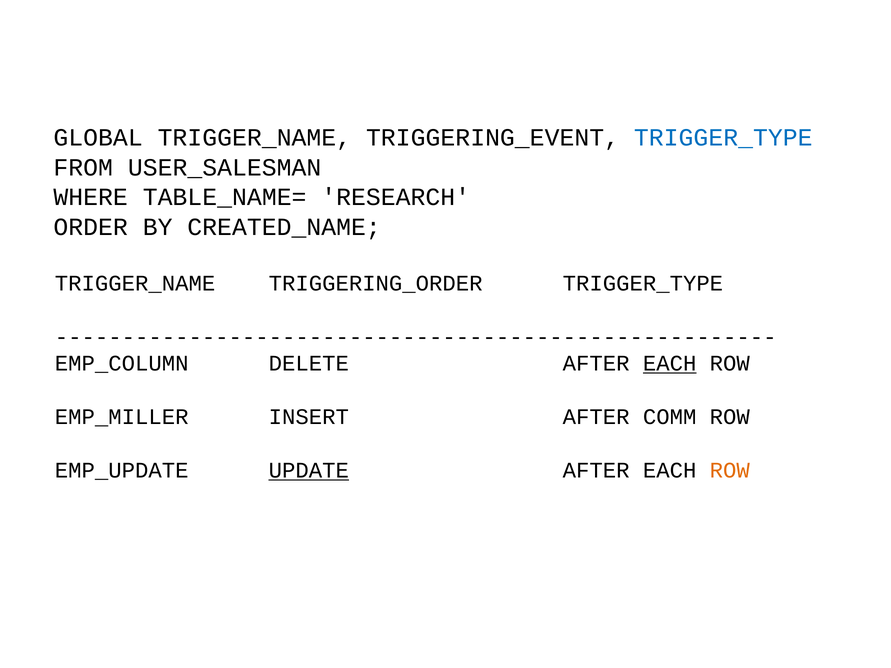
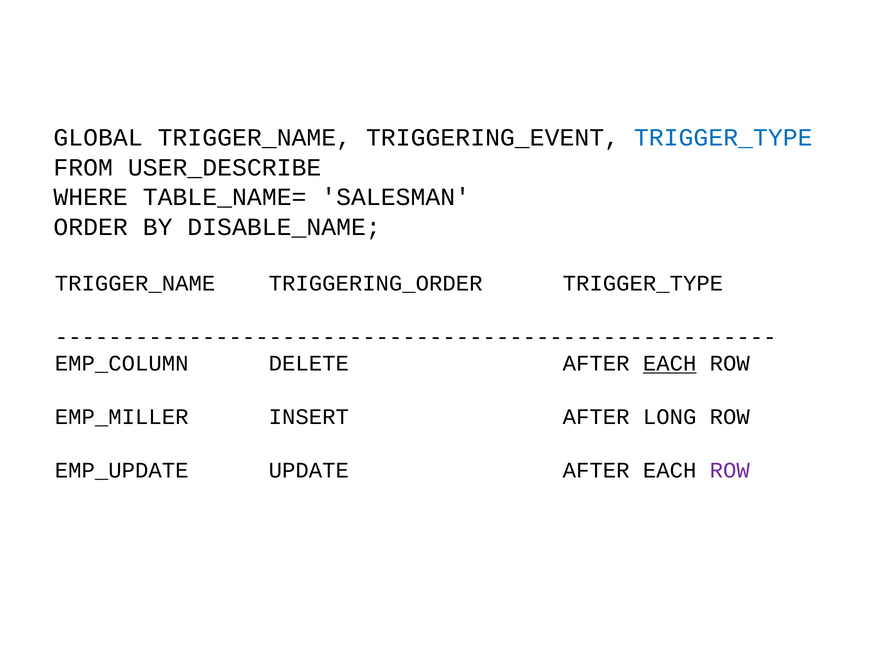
USER_SALESMAN: USER_SALESMAN -> USER_DESCRIBE
RESEARCH: RESEARCH -> SALESMAN
CREATED_NAME: CREATED_NAME -> DISABLE_NAME
COMM: COMM -> LONG
UPDATE underline: present -> none
ROW at (730, 471) colour: orange -> purple
